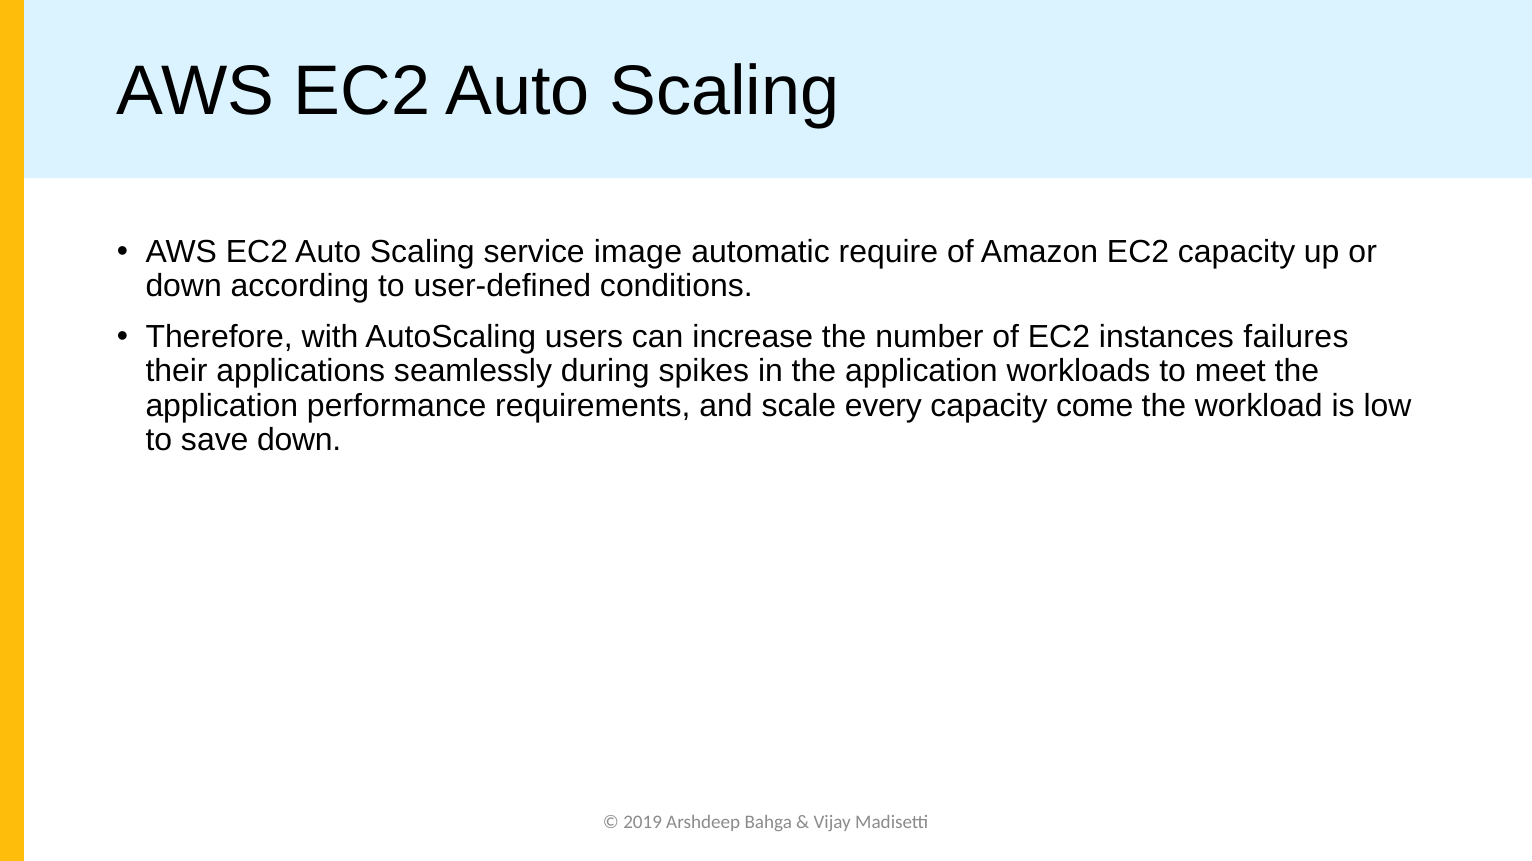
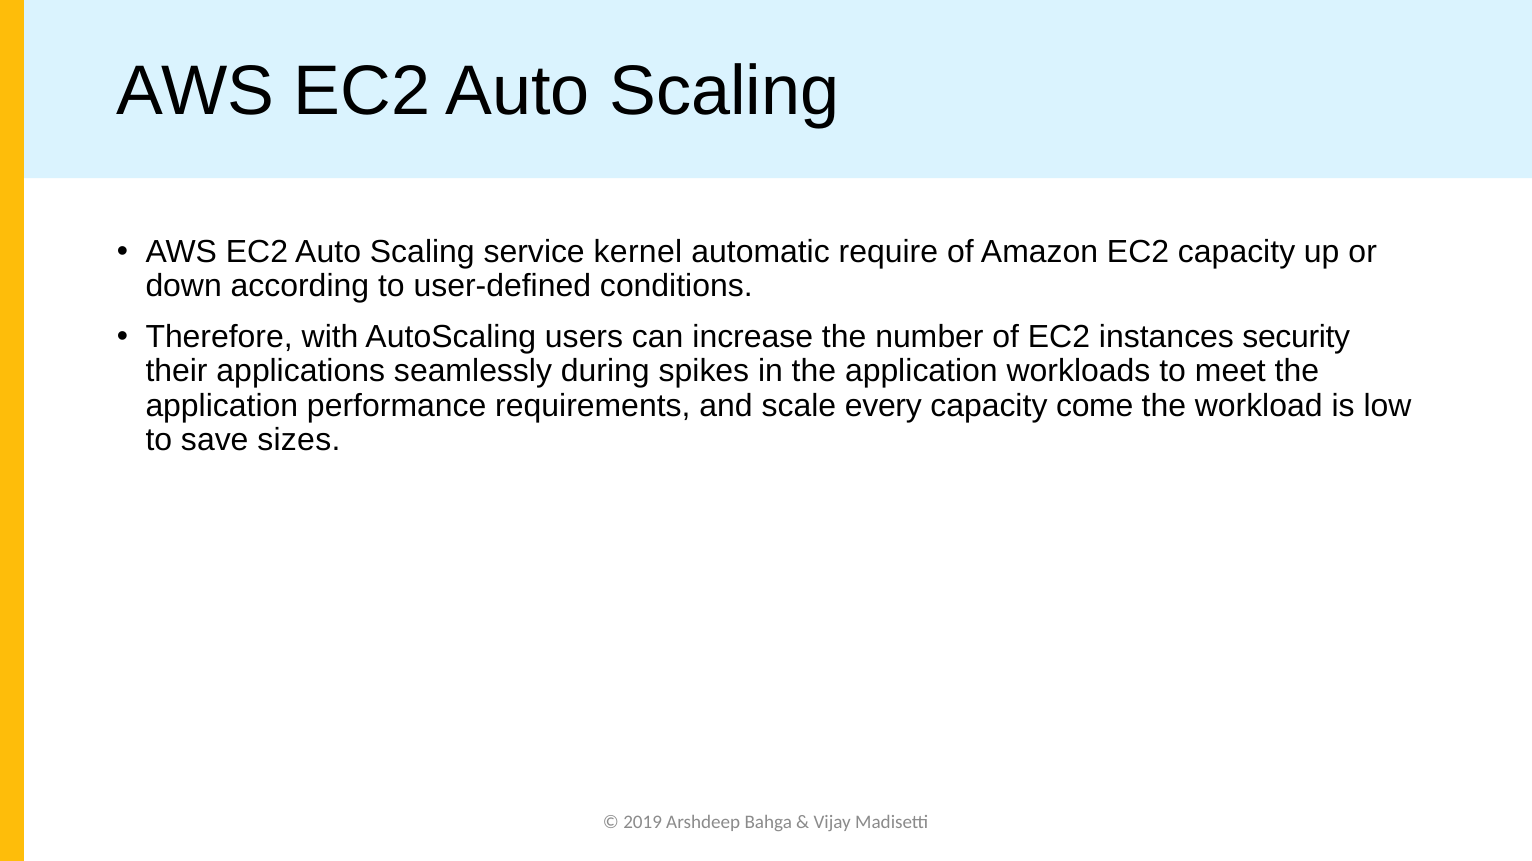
image: image -> kernel
failures: failures -> security
save down: down -> sizes
